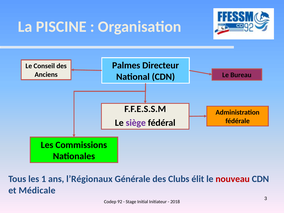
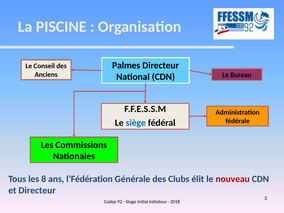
siège colour: purple -> blue
1: 1 -> 8
l’Régionaux: l’Régionaux -> l’Fédération
et Médicale: Médicale -> Directeur
